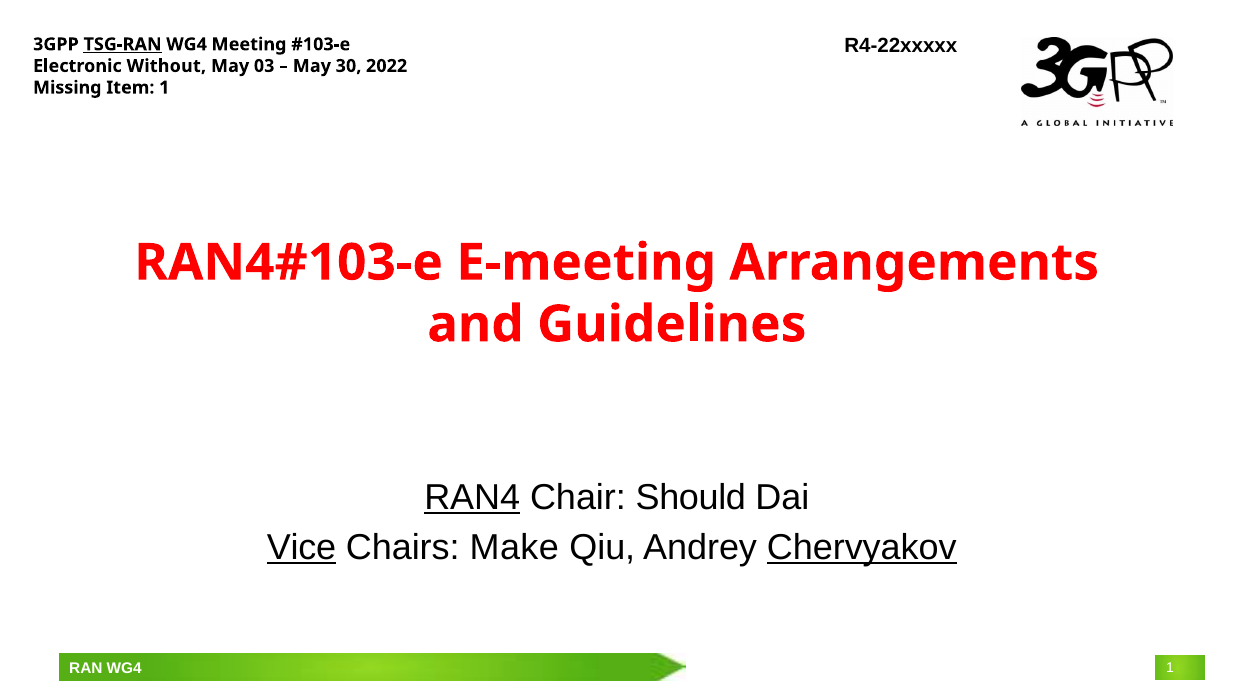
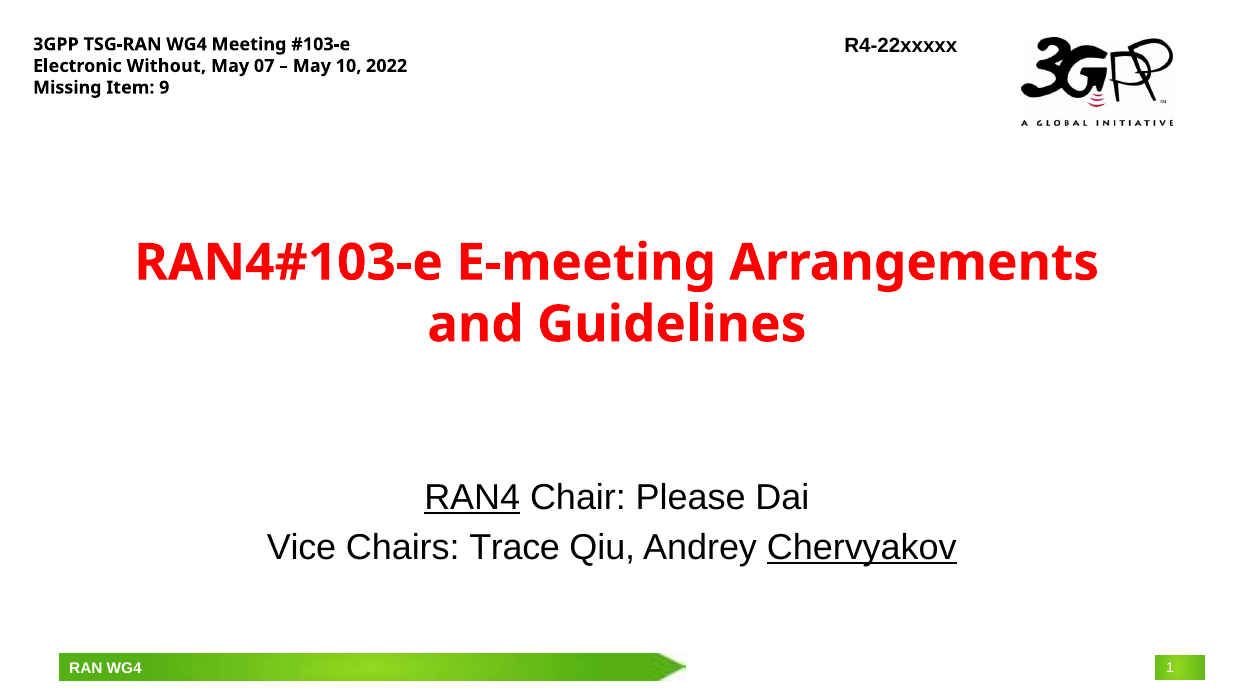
TSG-RAN underline: present -> none
03: 03 -> 07
30: 30 -> 10
Item 1: 1 -> 9
Should: Should -> Please
Vice underline: present -> none
Make: Make -> Trace
